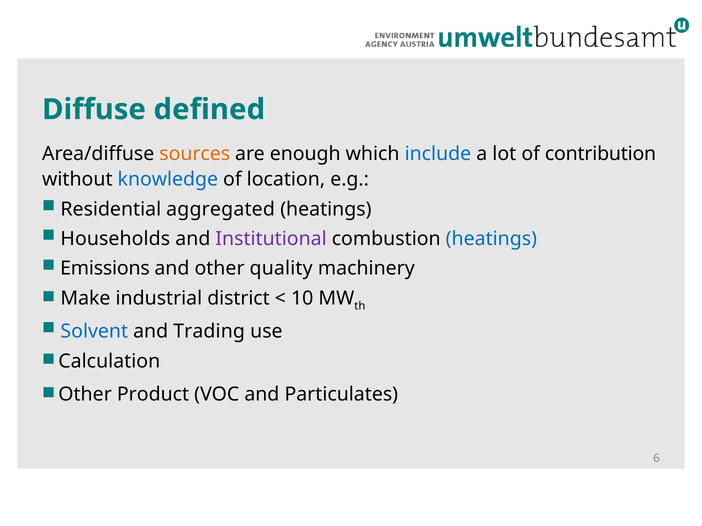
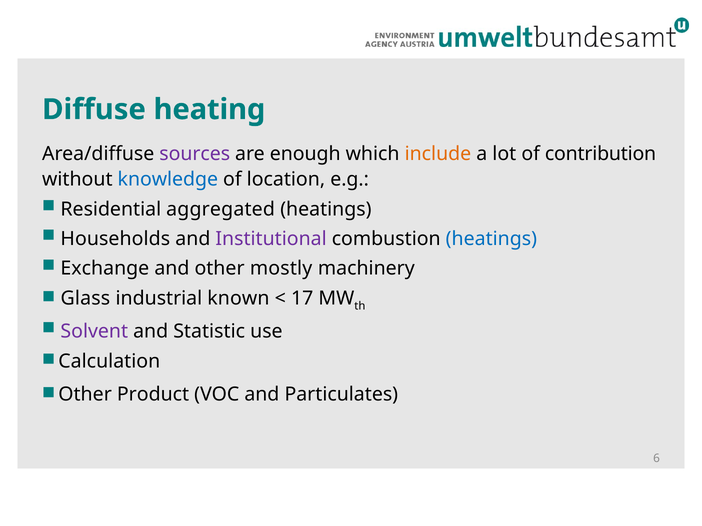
defined: defined -> heating
sources colour: orange -> purple
include colour: blue -> orange
Emissions: Emissions -> Exchange
quality: quality -> mostly
Make: Make -> Glass
district: district -> known
10: 10 -> 17
Solvent colour: blue -> purple
Trading: Trading -> Statistic
